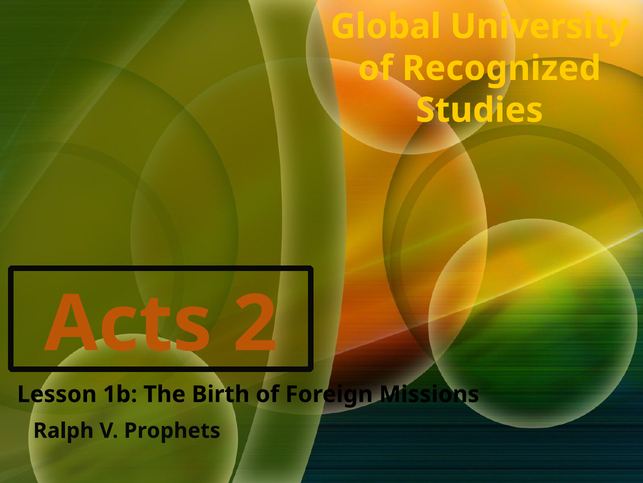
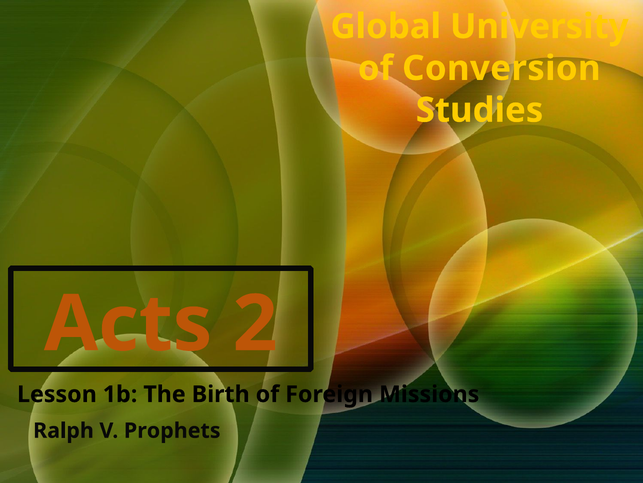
Recognized: Recognized -> Conversion
